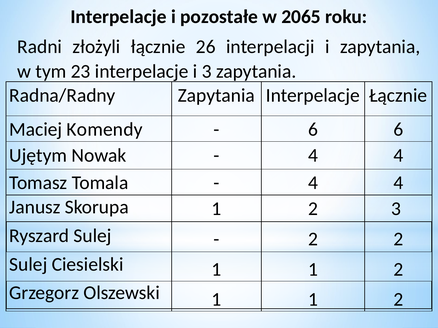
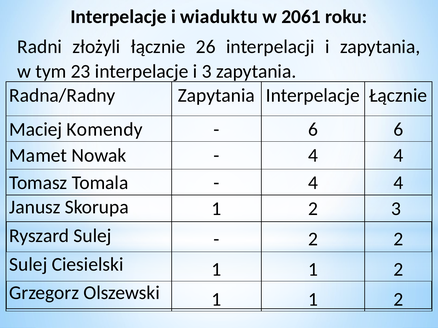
pozostałe: pozostałe -> wiaduktu
2065: 2065 -> 2061
Ujętym: Ujętym -> Mamet
